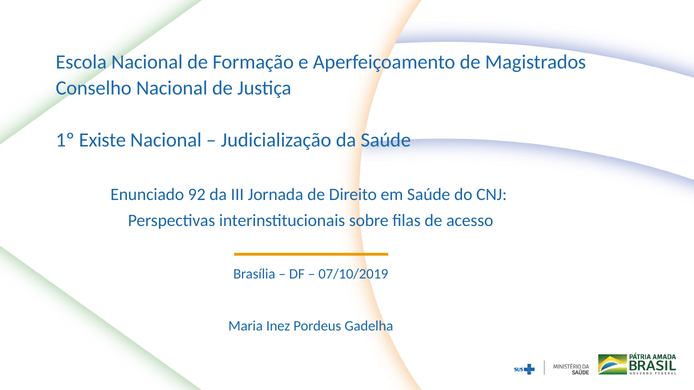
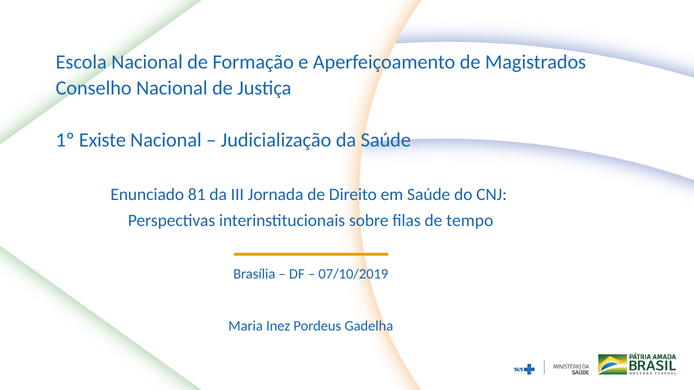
92: 92 -> 81
acesso: acesso -> tempo
